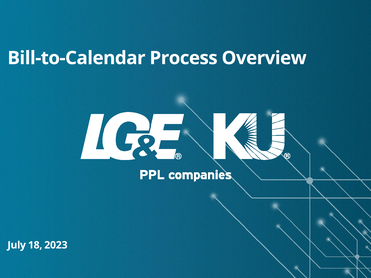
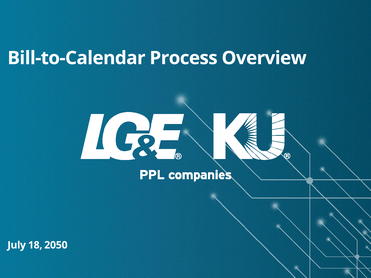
2023: 2023 -> 2050
